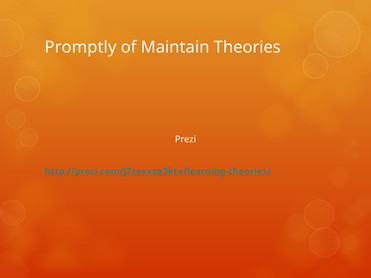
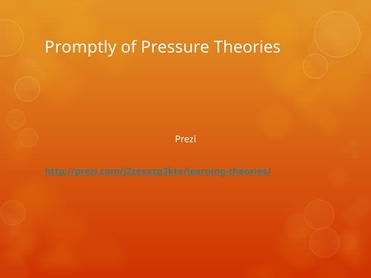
Maintain: Maintain -> Pressure
